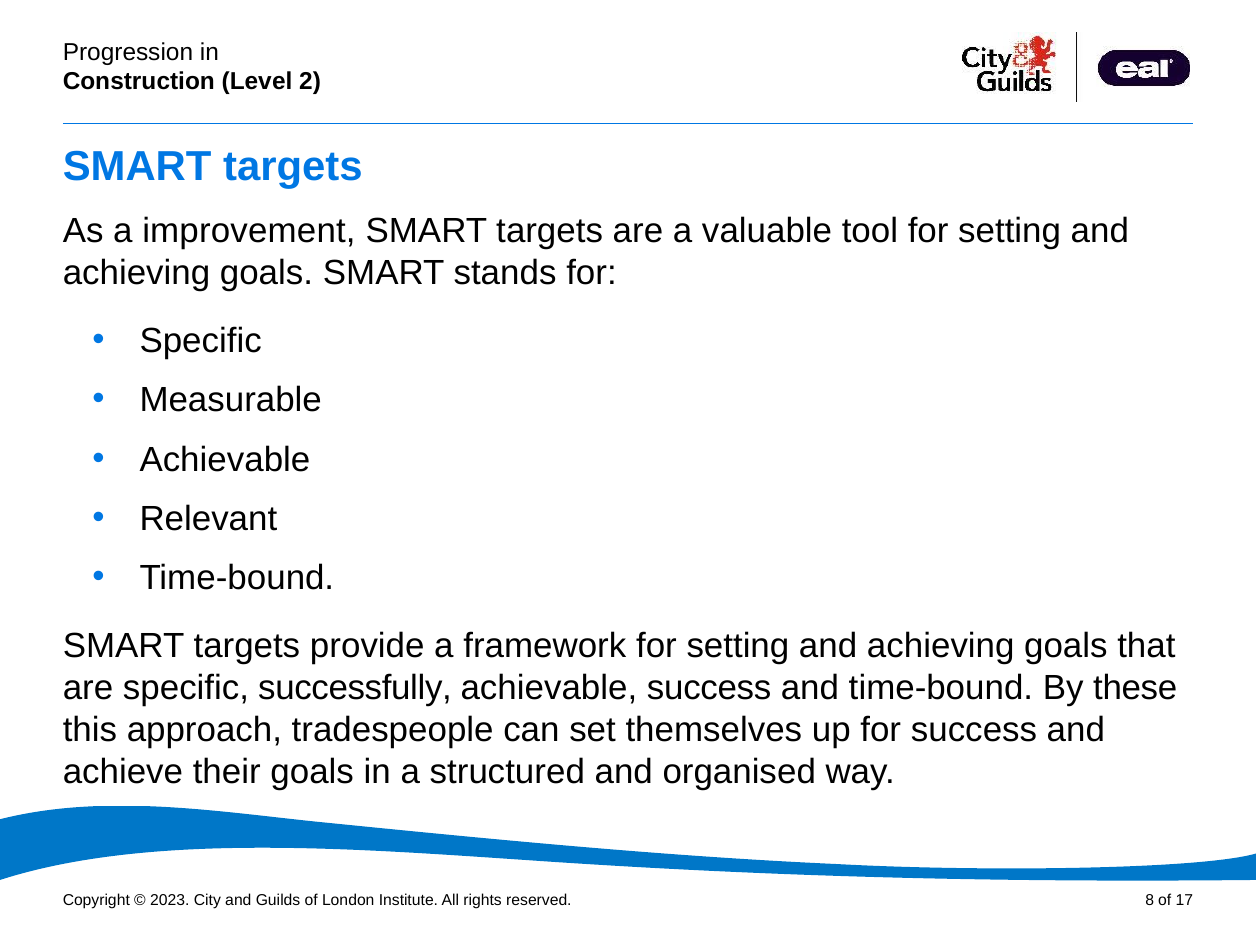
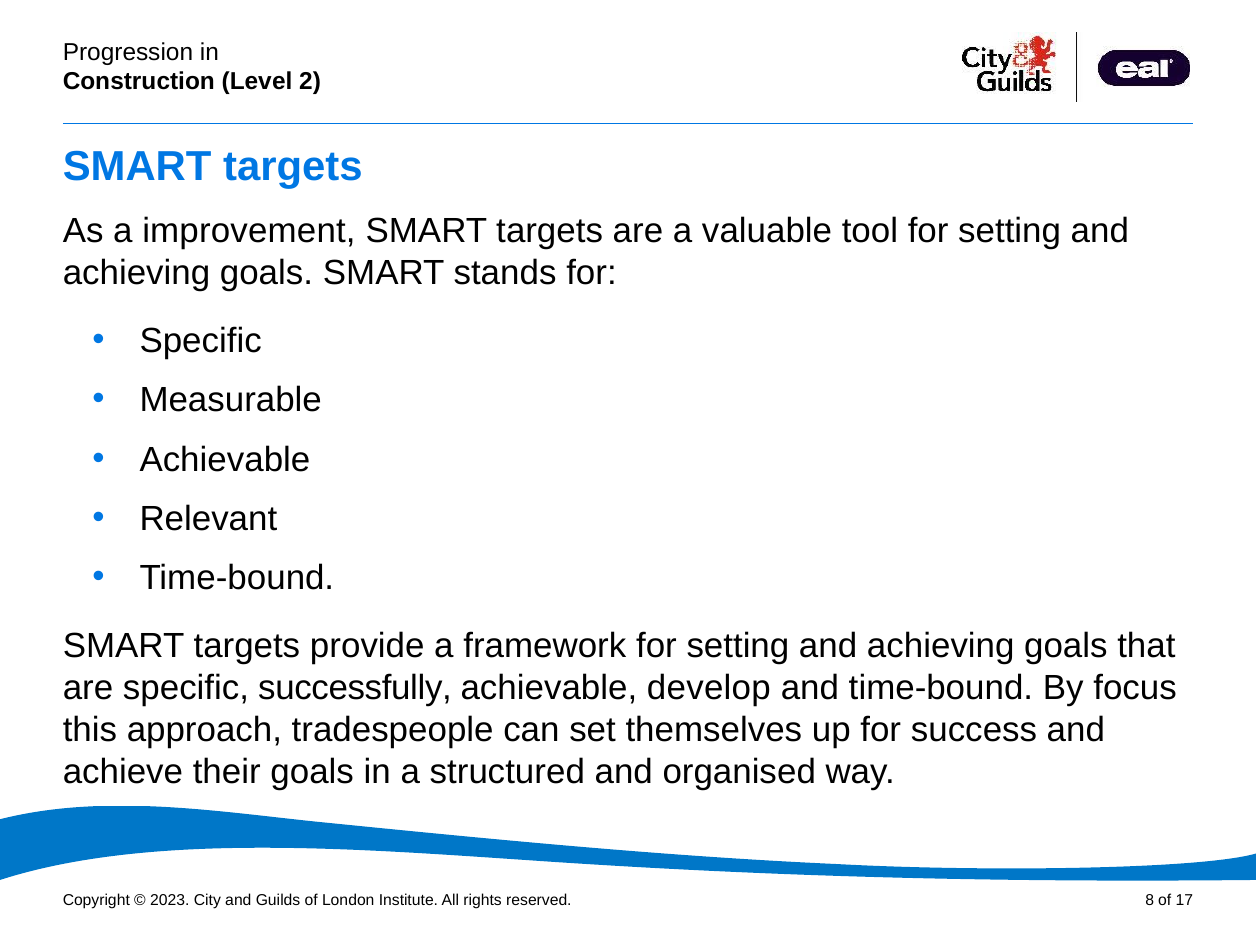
achievable success: success -> develop
these: these -> focus
